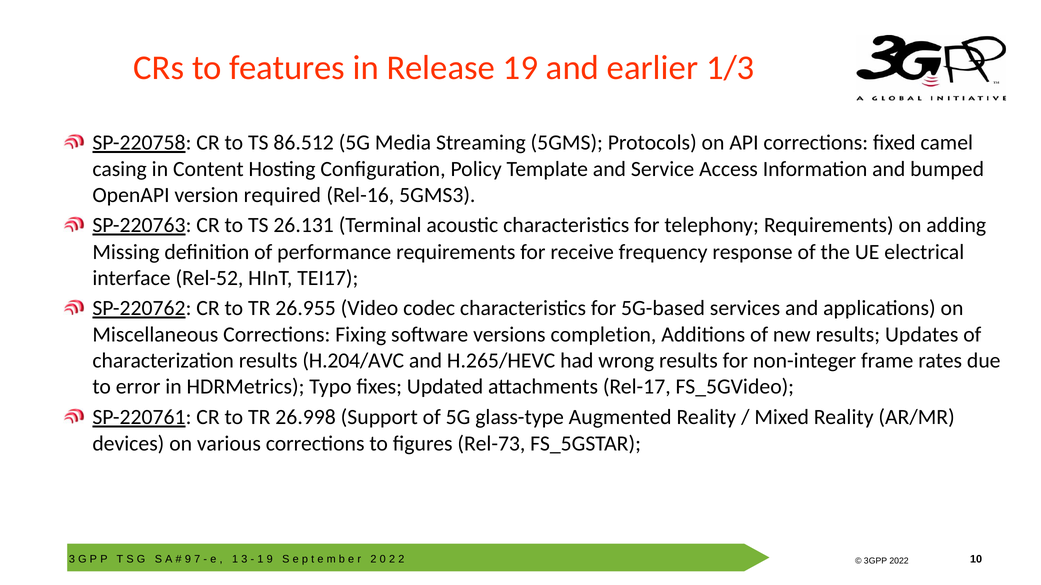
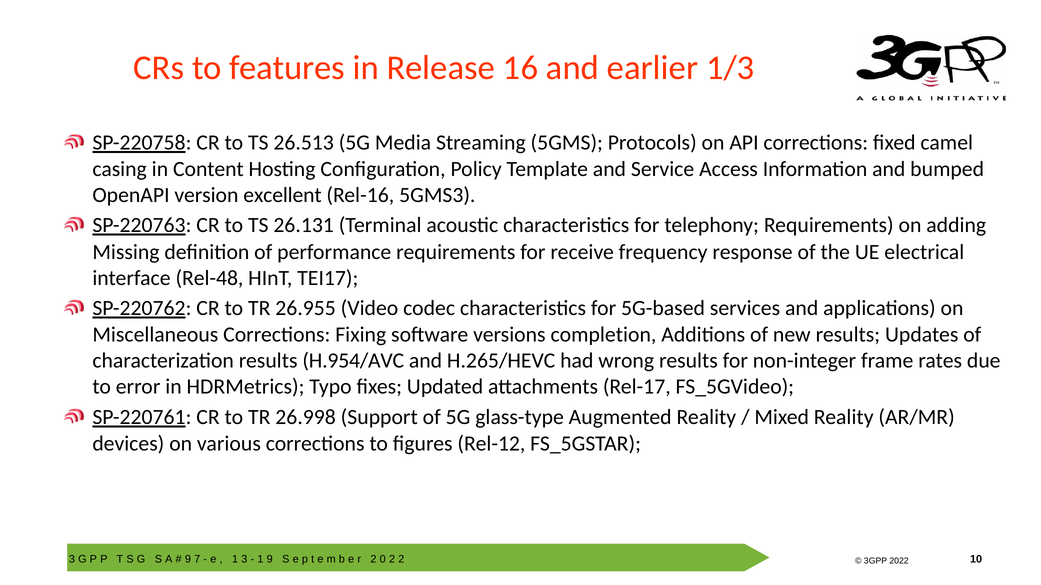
19: 19 -> 16
86.512: 86.512 -> 26.513
required: required -> excellent
Rel-52: Rel-52 -> Rel-48
H.204/AVC: H.204/AVC -> H.954/AVC
Rel-73: Rel-73 -> Rel-12
